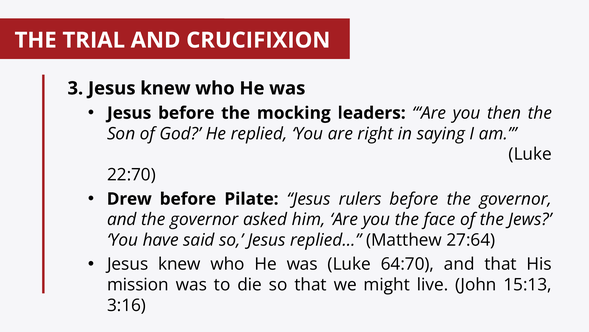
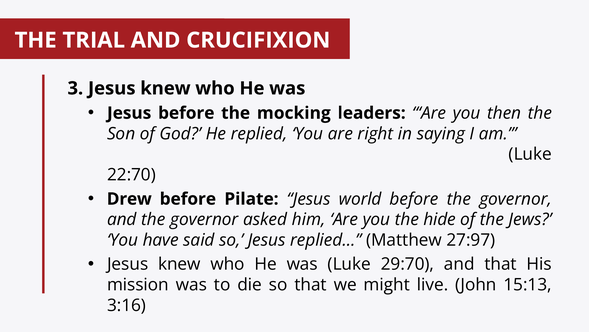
rulers: rulers -> world
face: face -> hide
27:64: 27:64 -> 27:97
64:70: 64:70 -> 29:70
